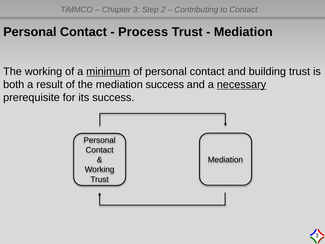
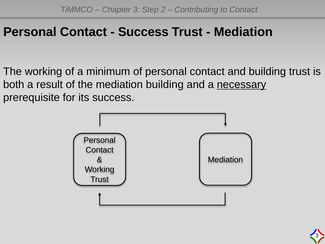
Process at (143, 32): Process -> Success
minimum underline: present -> none
mediation success: success -> building
